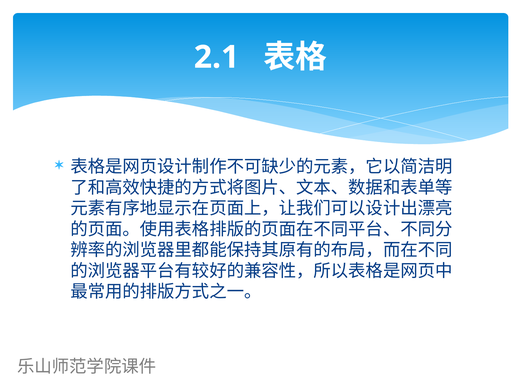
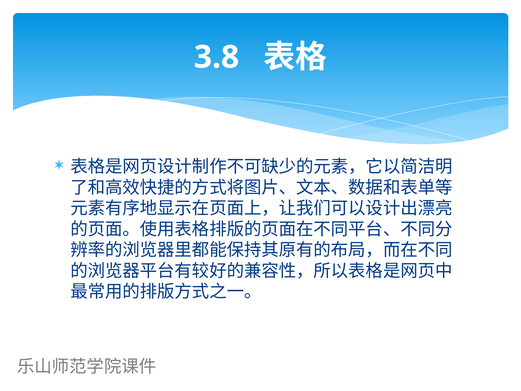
2.1: 2.1 -> 3.8
